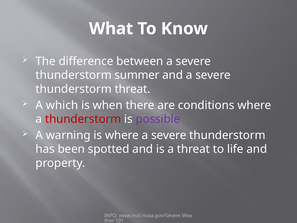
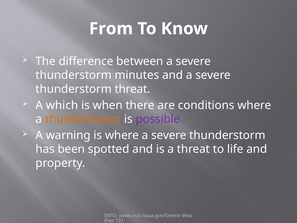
What: What -> From
summer: summer -> minutes
thunderstorm at (83, 119) colour: red -> orange
